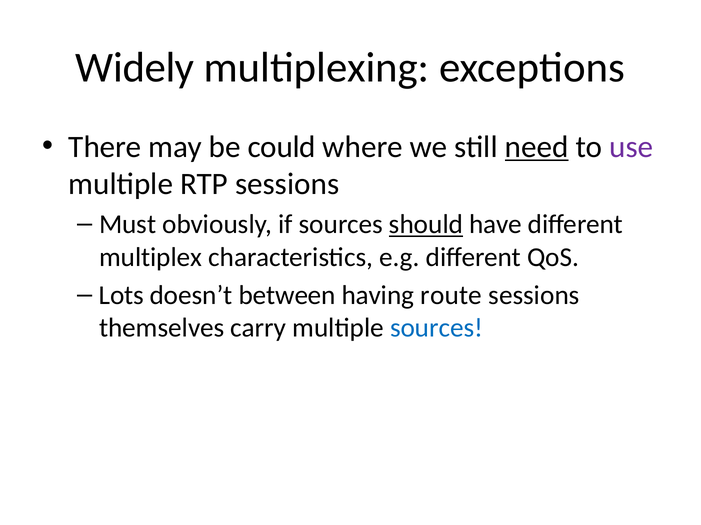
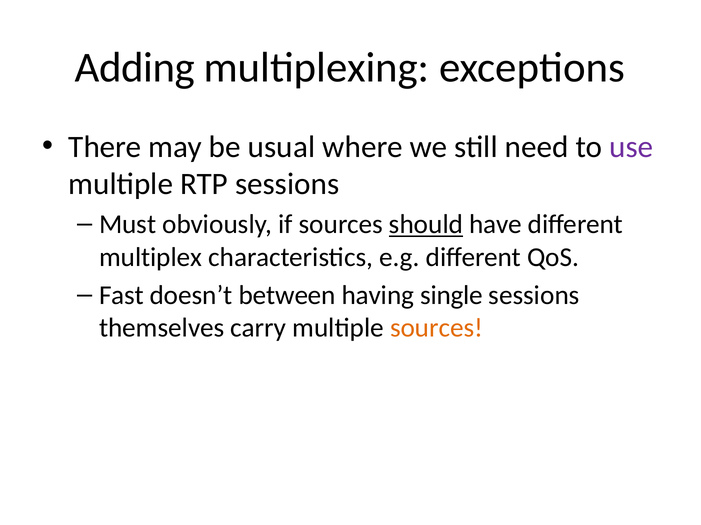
Widely: Widely -> Adding
could: could -> usual
need underline: present -> none
Lots: Lots -> Fast
route: route -> single
sources at (436, 328) colour: blue -> orange
